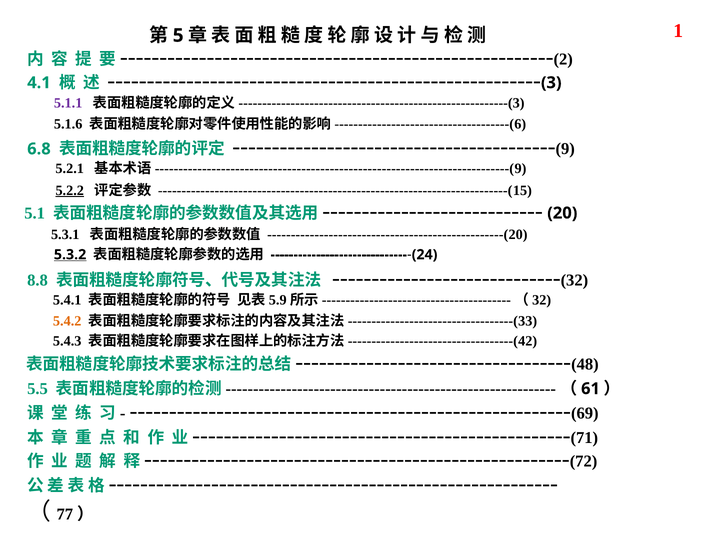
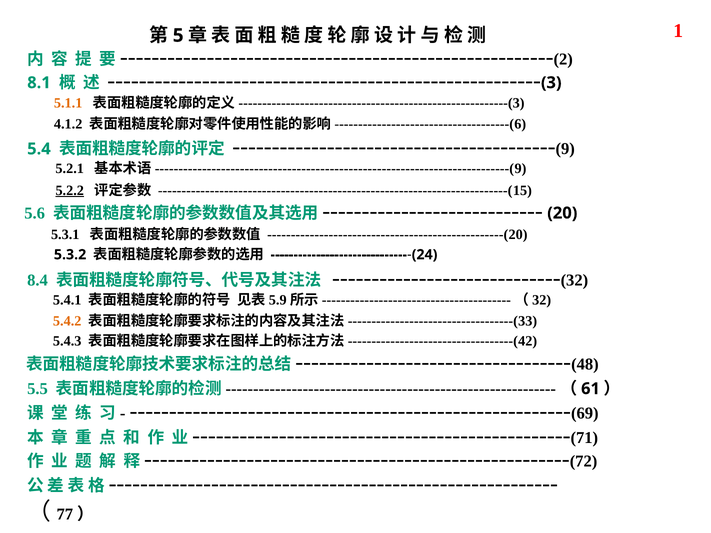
4.1: 4.1 -> 8.1
5.1.1 colour: purple -> orange
5.1.6: 5.1.6 -> 4.1.2
6.8: 6.8 -> 5.4
5.1: 5.1 -> 5.6
5.3.2 underline: present -> none
8.8: 8.8 -> 8.4
